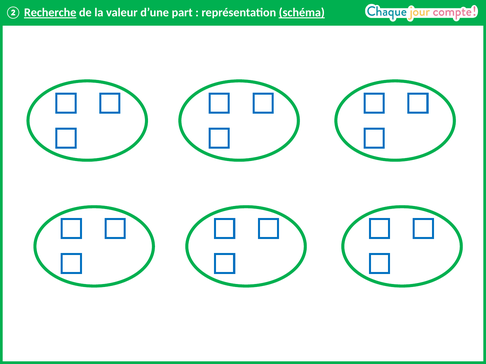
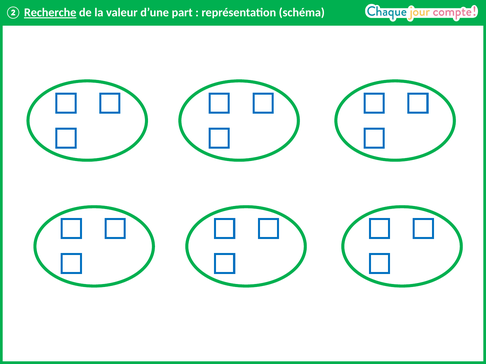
schéma underline: present -> none
